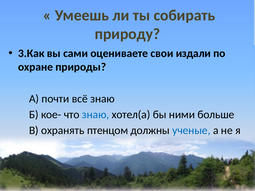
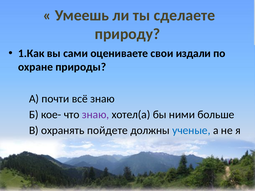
собирать: собирать -> сделаете
3.Как: 3.Как -> 1.Как
знаю at (96, 115) colour: blue -> purple
птенцом: птенцом -> пойдете
